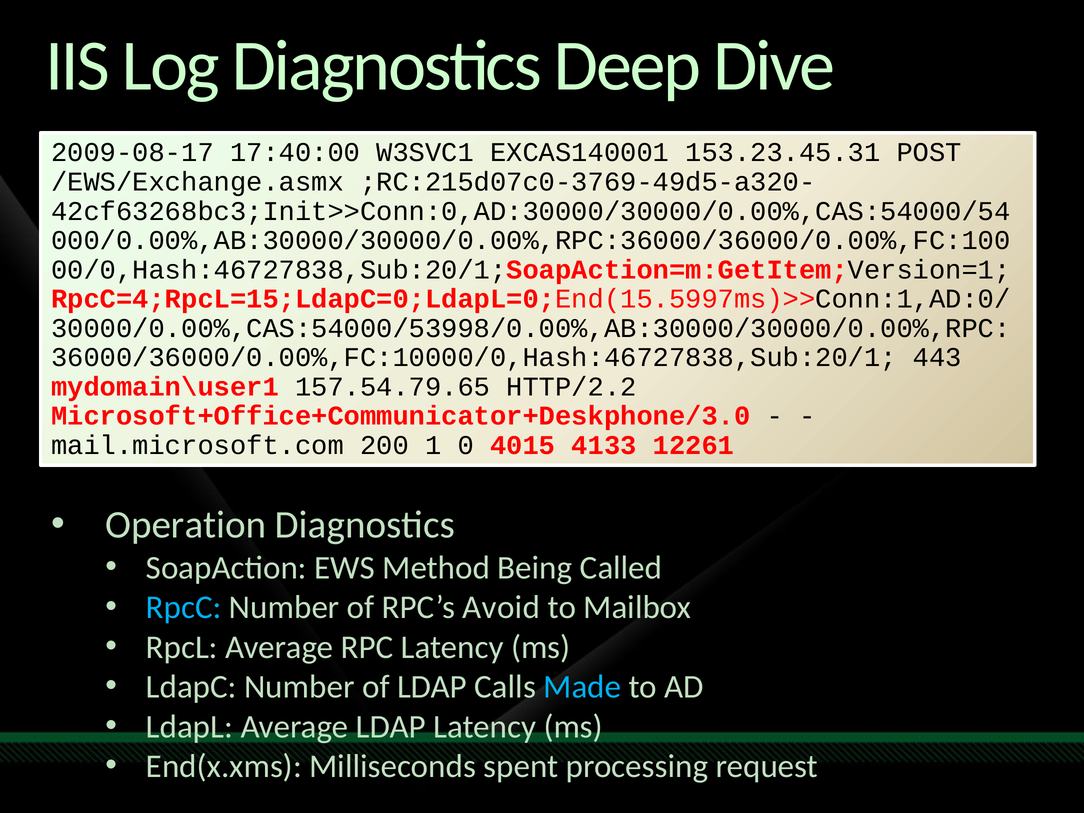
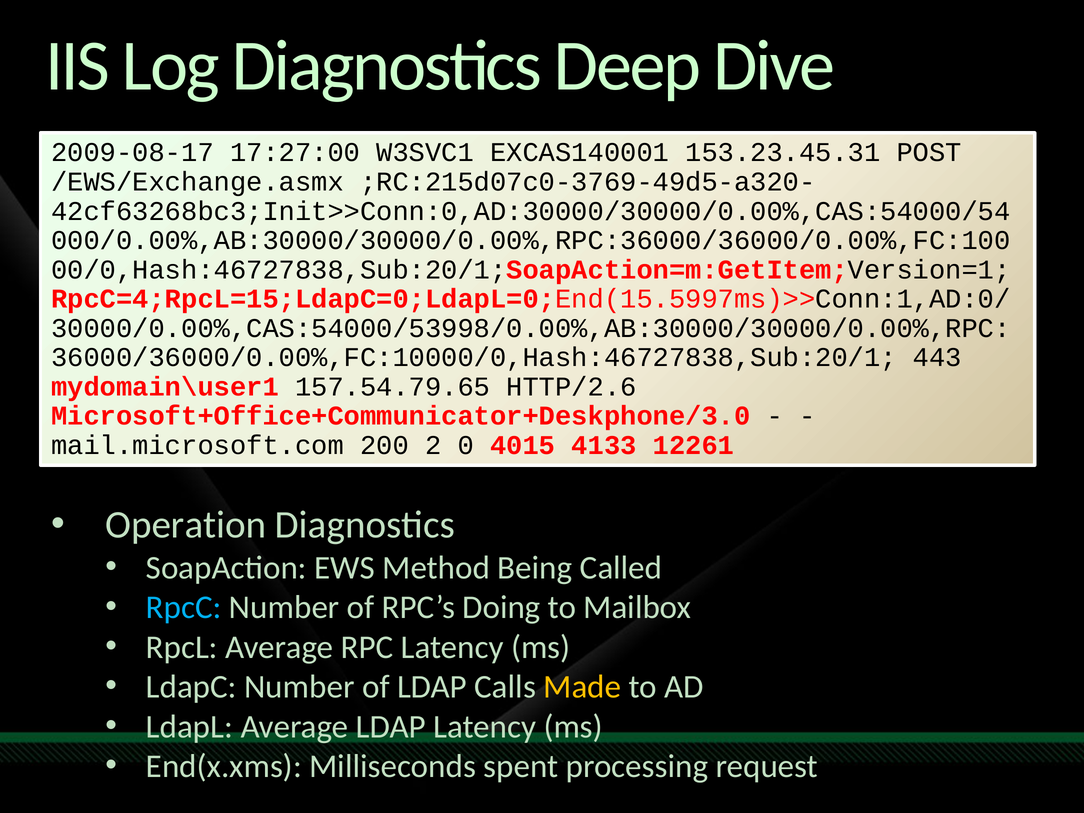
17:40:00: 17:40:00 -> 17:27:00
HTTP/2.2: HTTP/2.2 -> HTTP/2.6
1: 1 -> 2
Avoid: Avoid -> Doing
Made colour: light blue -> yellow
